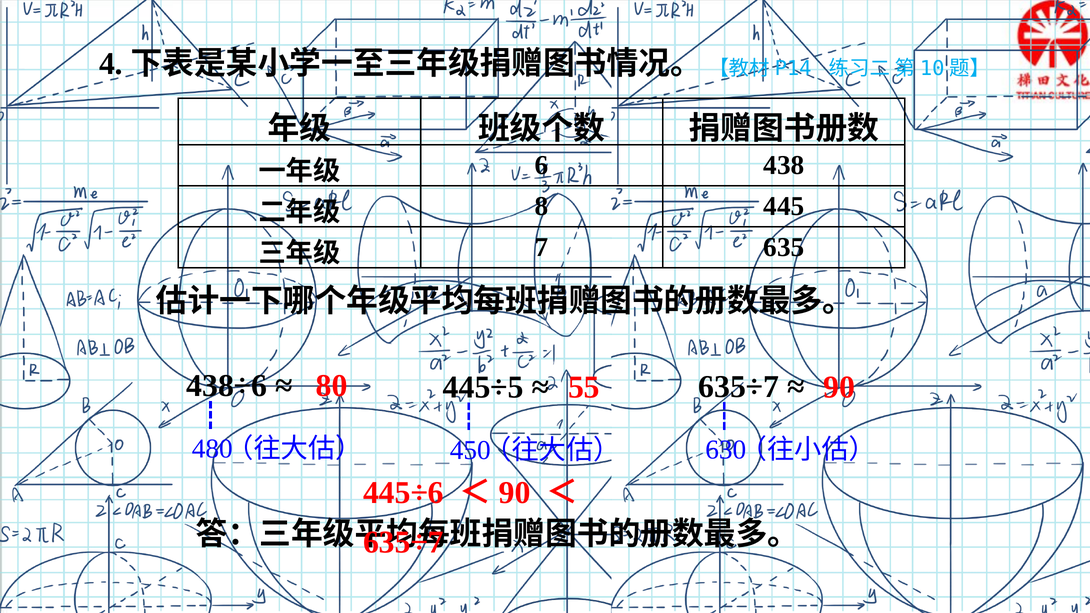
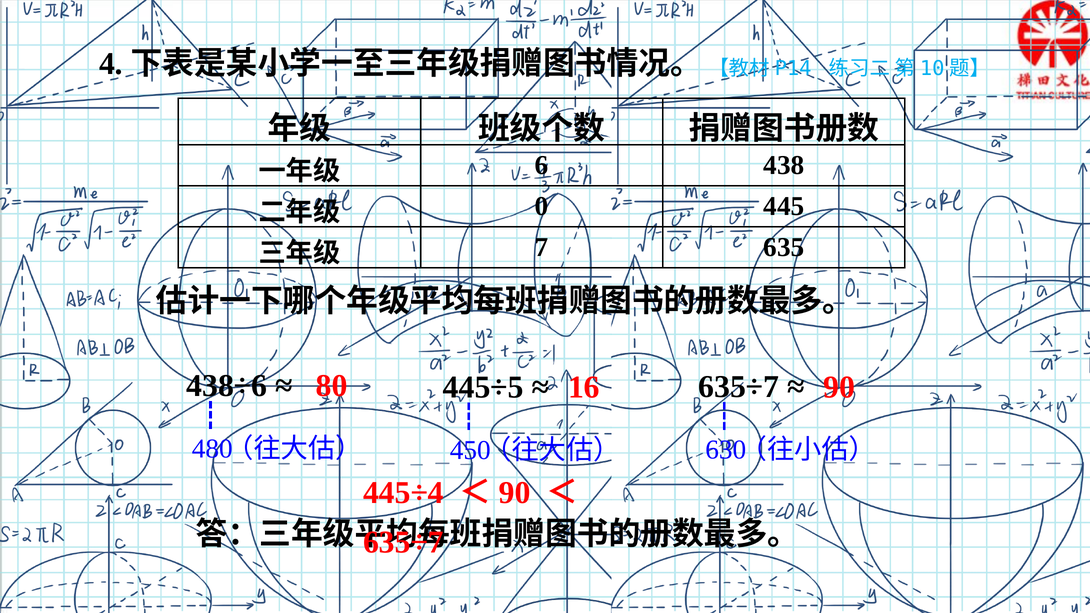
8: 8 -> 0
55: 55 -> 16
445÷6: 445÷6 -> 445÷4
